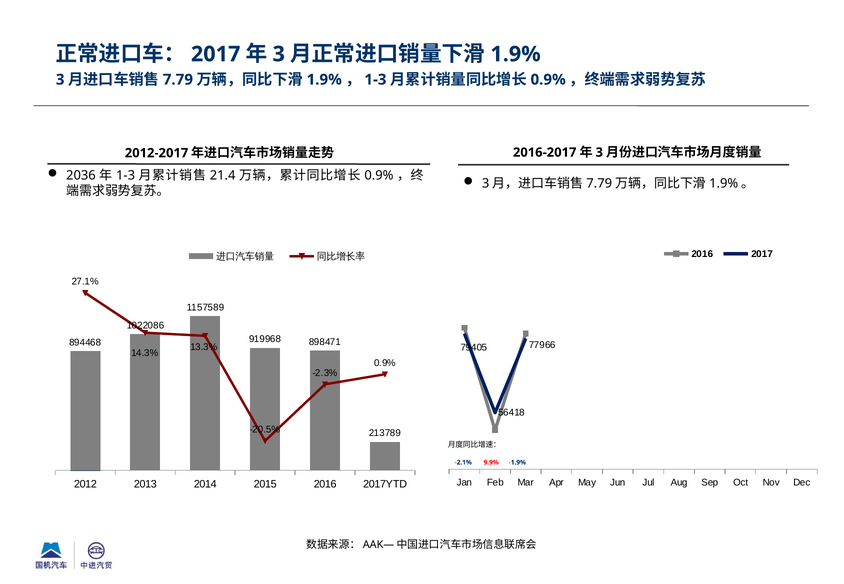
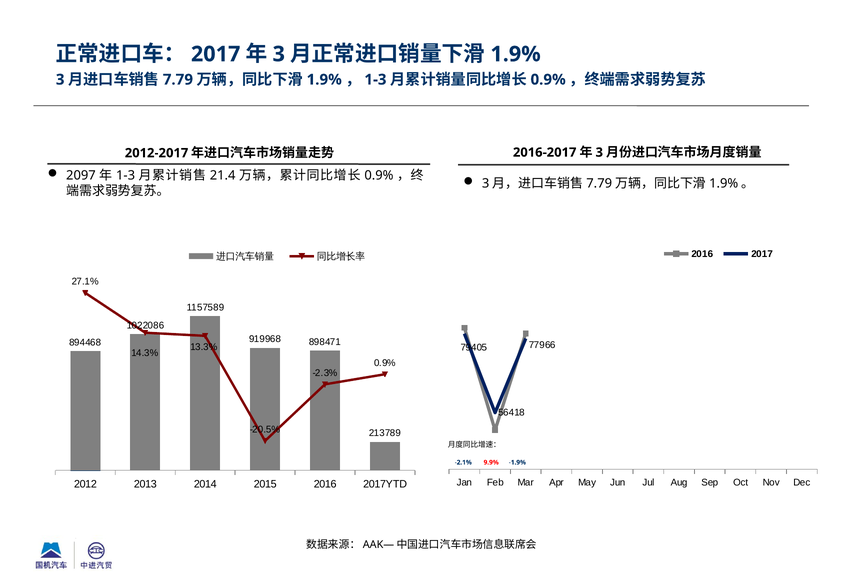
2036: 2036 -> 2097
